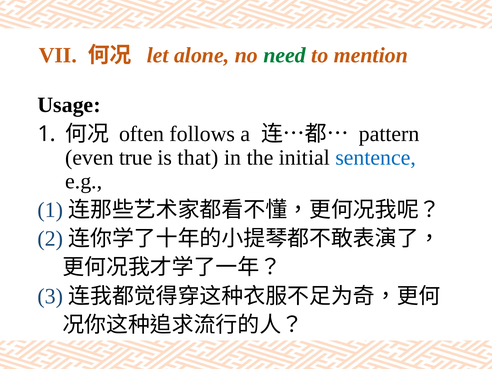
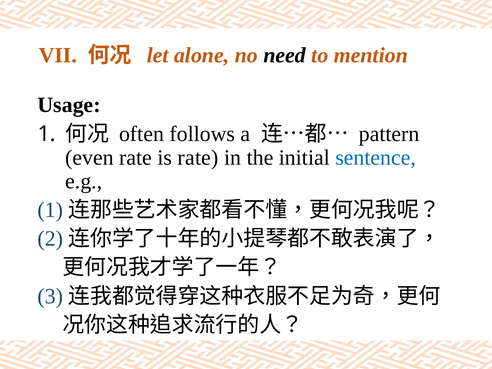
need colour: green -> black
even true: true -> rate
is that: that -> rate
